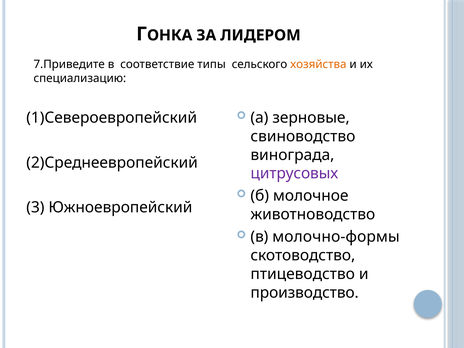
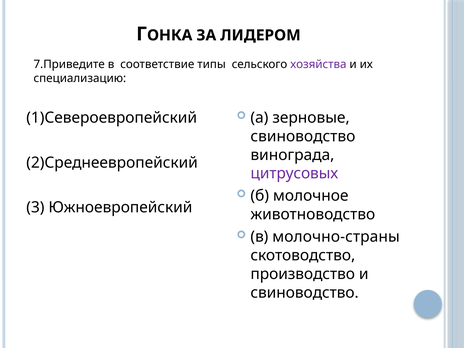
хозяйства colour: orange -> purple
молочно-формы: молочно-формы -> молочно-страны
птицеводство: птицеводство -> производство
производство at (305, 293): производство -> свиноводство
